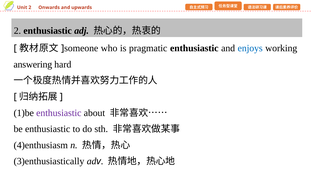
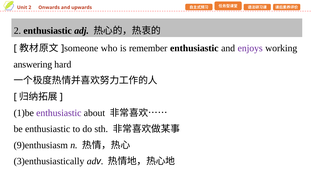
pragmatic: pragmatic -> remember
enjoys colour: blue -> purple
4)enthusiasm: 4)enthusiasm -> 9)enthusiasm
